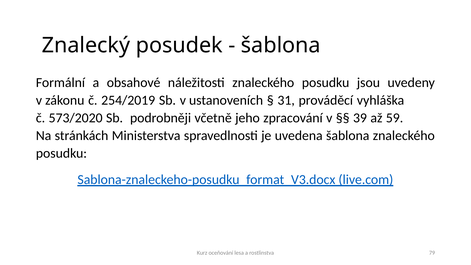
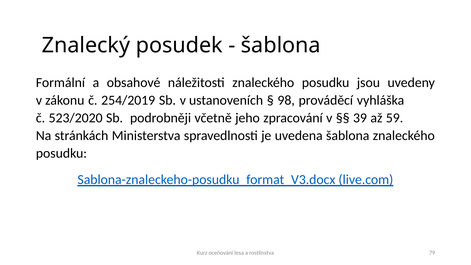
31: 31 -> 98
573/2020: 573/2020 -> 523/2020
